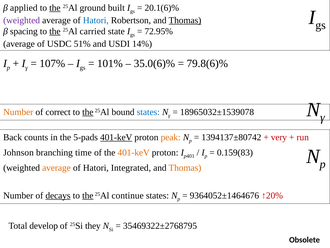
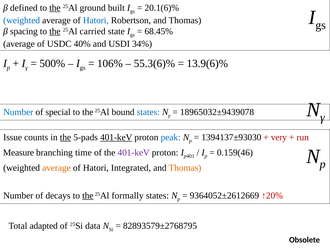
applied: applied -> defined
weighted at (22, 20) colour: purple -> blue
Thomas at (185, 20) underline: present -> none
72.95%: 72.95% -> 68.45%
51%: 51% -> 40%
14%: 14% -> 34%
107%: 107% -> 500%
101%: 101% -> 106%
35.0(6)%: 35.0(6)% -> 55.3(6)%
79.8(6)%: 79.8(6)% -> 13.9(6)%
Number at (18, 112) colour: orange -> blue
correct: correct -> special
the at (88, 112) underline: present -> none
18965032±1539078: 18965032±1539078 -> 18965032±9439078
Back: Back -> Issue
the at (66, 137) underline: none -> present
peak colour: orange -> blue
1394137±80742: 1394137±80742 -> 1394137±93030
Johnson: Johnson -> Measure
401-keV at (134, 152) colour: orange -> purple
0.159(83: 0.159(83 -> 0.159(46
decays underline: present -> none
continue: continue -> formally
9364052±1464676: 9364052±1464676 -> 9364052±2612669
develop: develop -> adapted
they: they -> data
35469322±2768795: 35469322±2768795 -> 82893579±2768795
